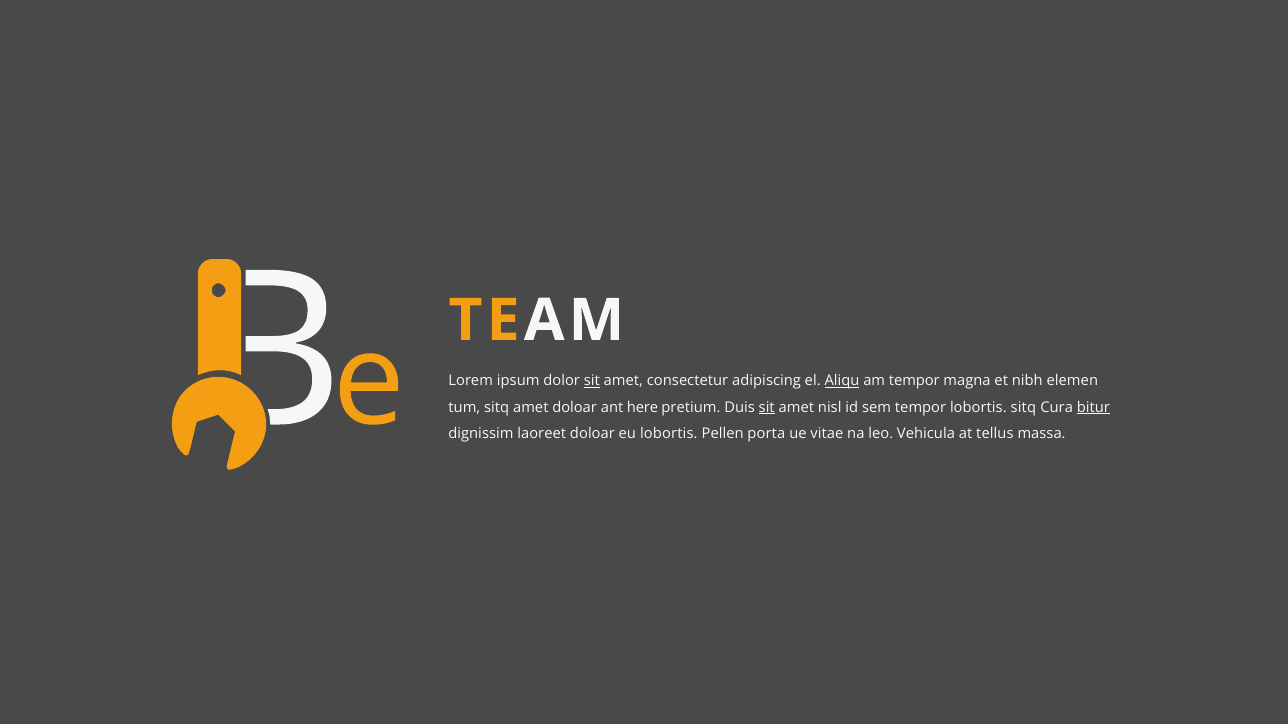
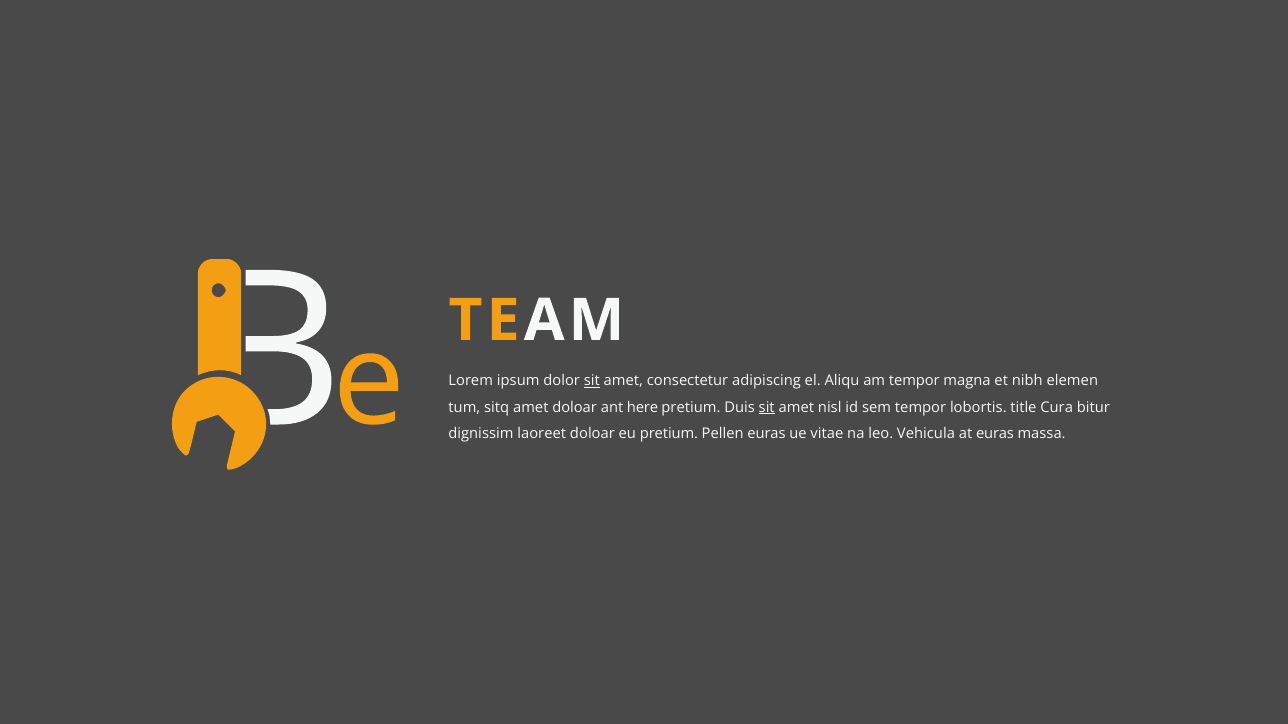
Aliqu underline: present -> none
lobortis sitq: sitq -> title
bitur underline: present -> none
eu lobortis: lobortis -> pretium
Pellen porta: porta -> euras
at tellus: tellus -> euras
